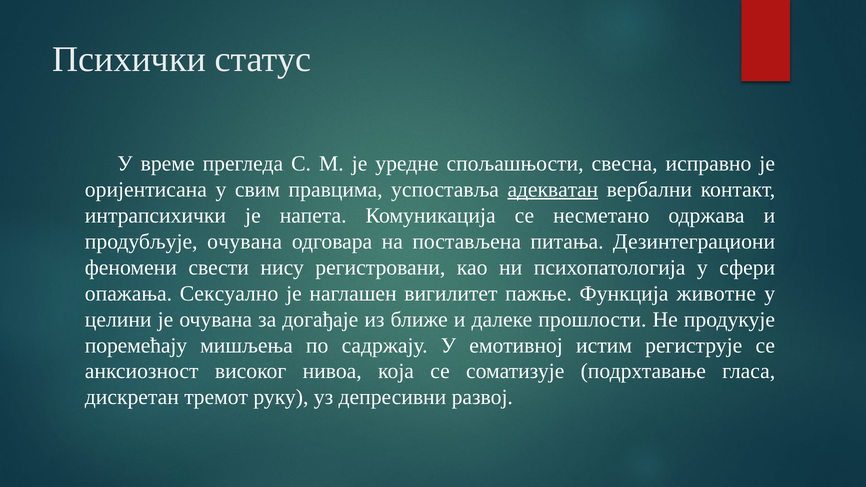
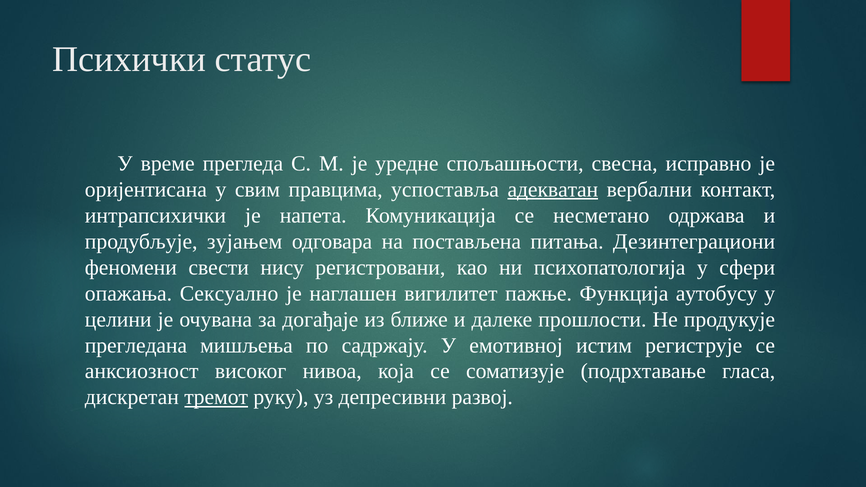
продубљује очувана: очувана -> зујањем
животне: животне -> аутобусу
поремећају: поремећају -> прегледана
тремот underline: none -> present
